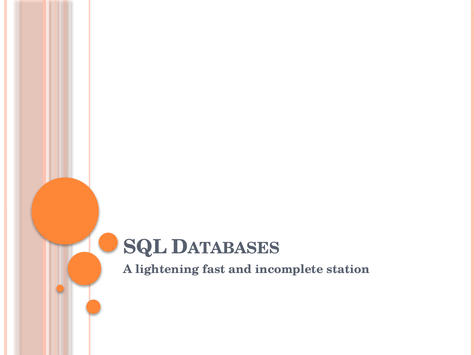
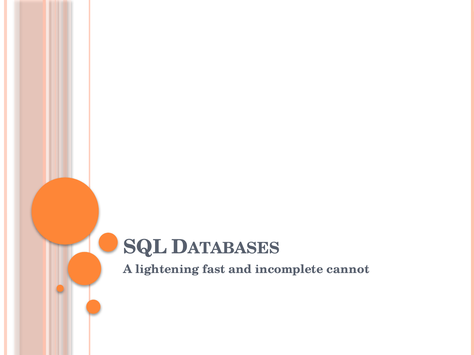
station: station -> cannot
